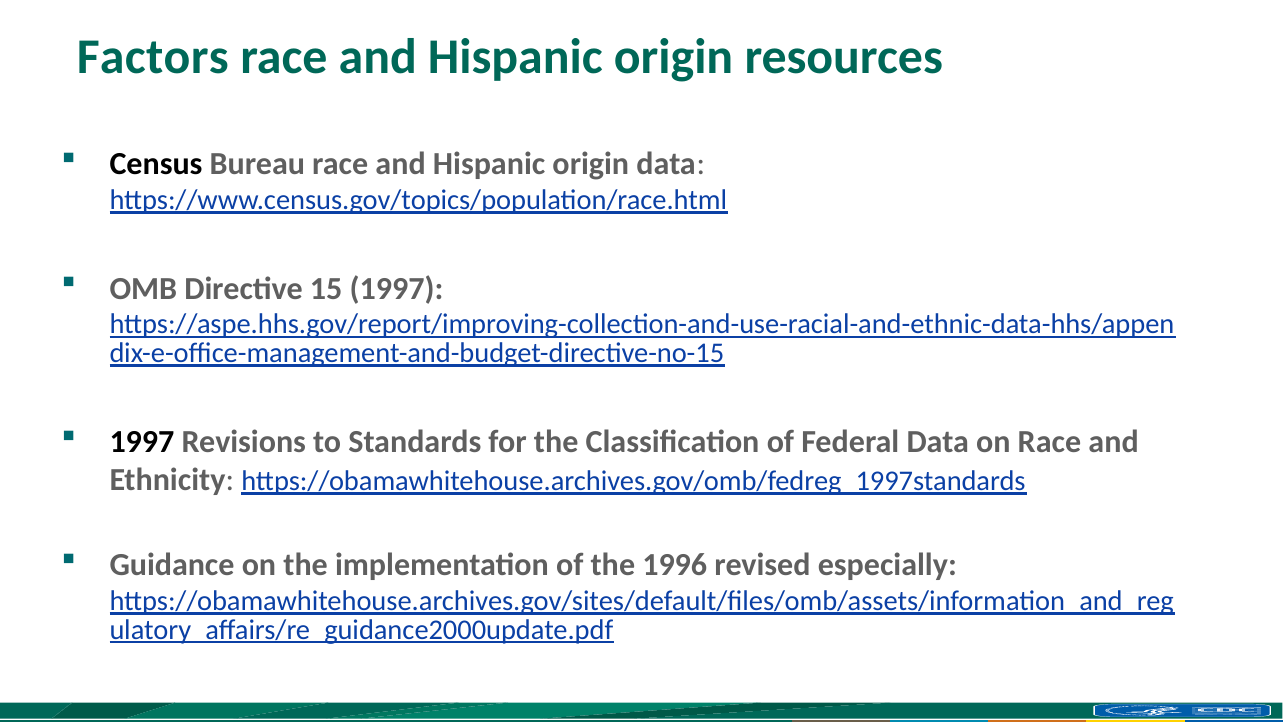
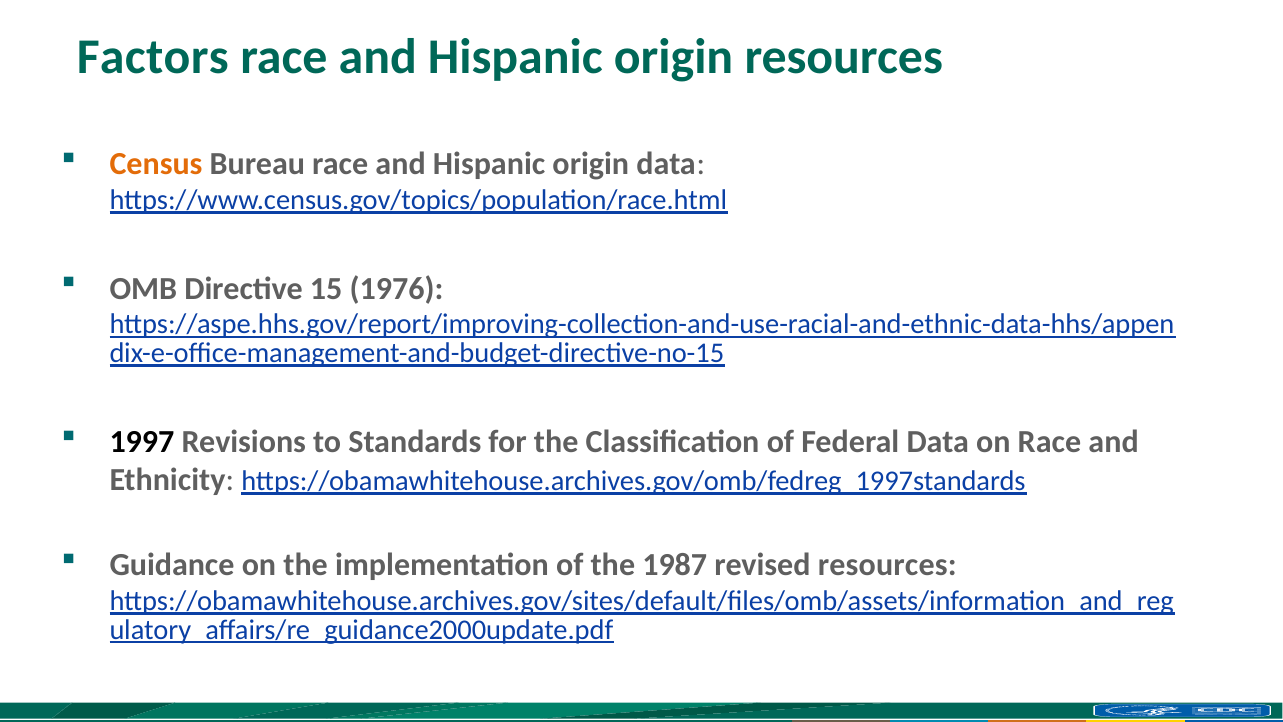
Census colour: black -> orange
15 1997: 1997 -> 1976
1996: 1996 -> 1987
revised especially: especially -> resources
